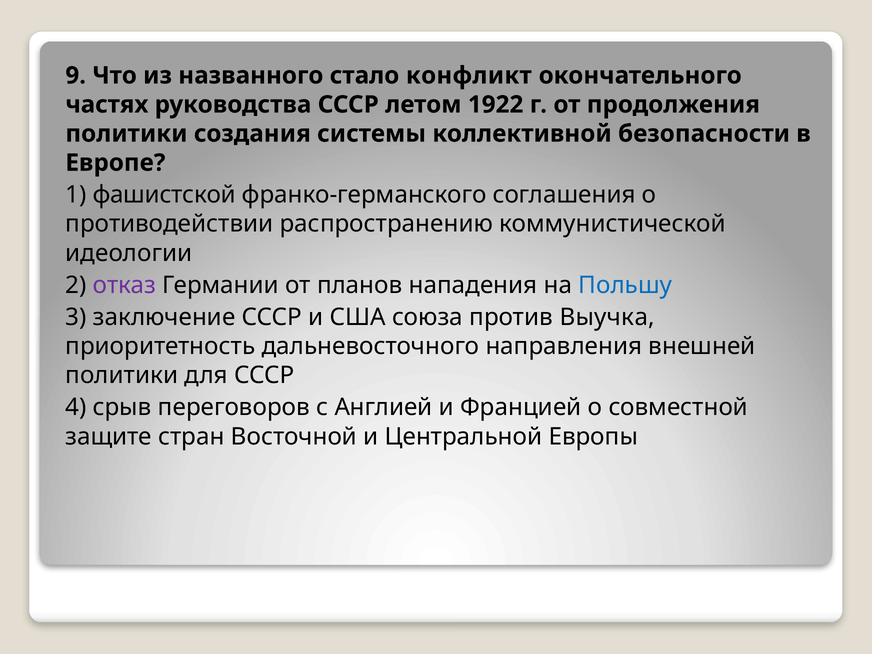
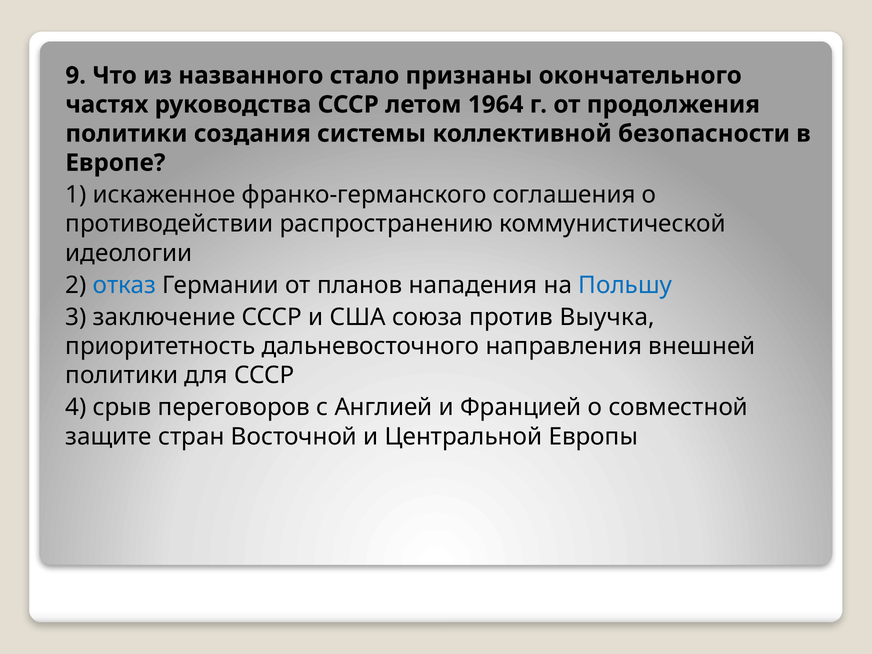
конфликт: конфликт -> признаны
1922: 1922 -> 1964
фашистской: фашистской -> искаженное
отказ colour: purple -> blue
